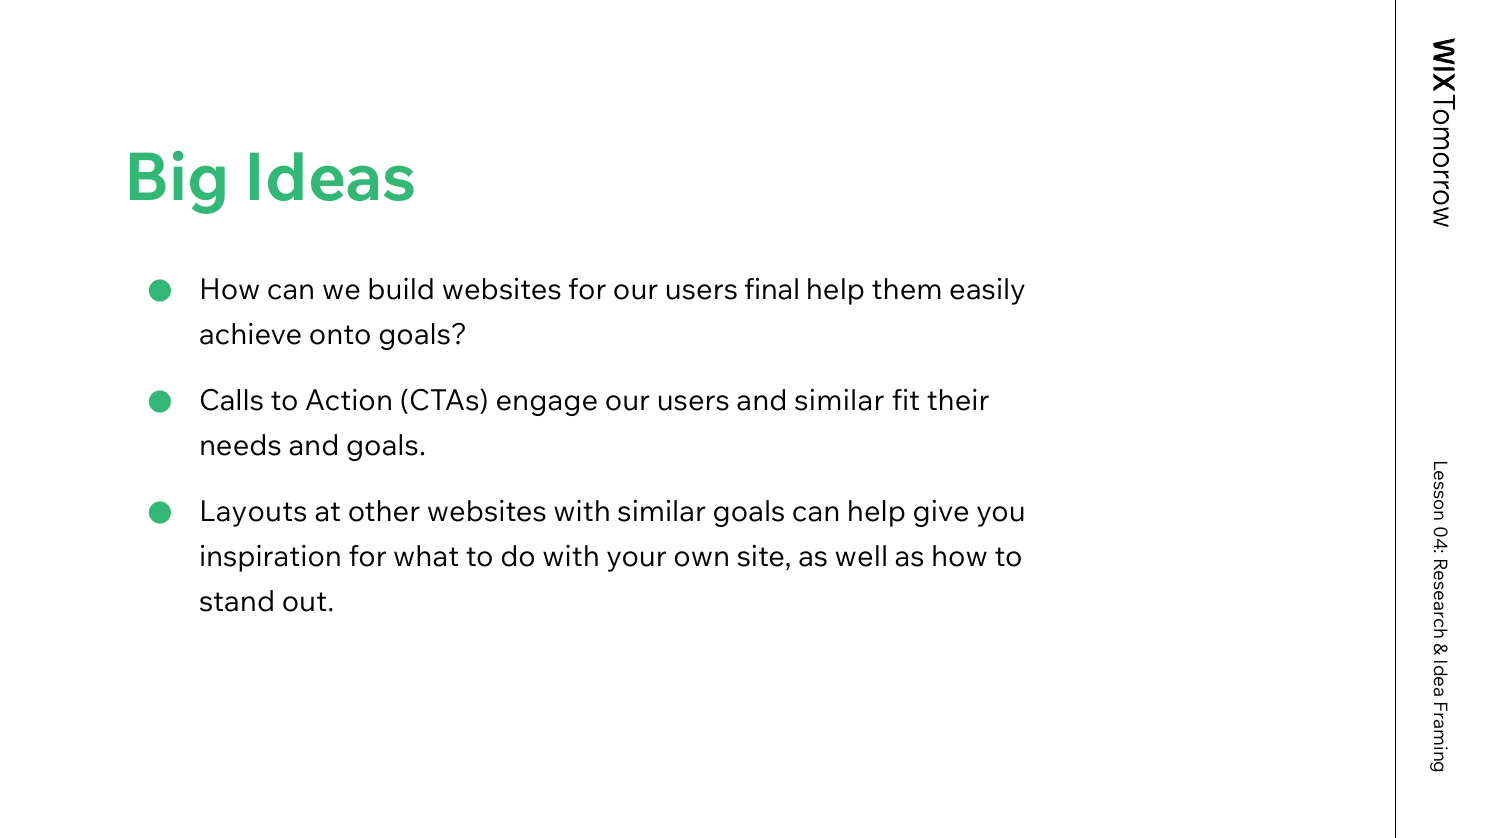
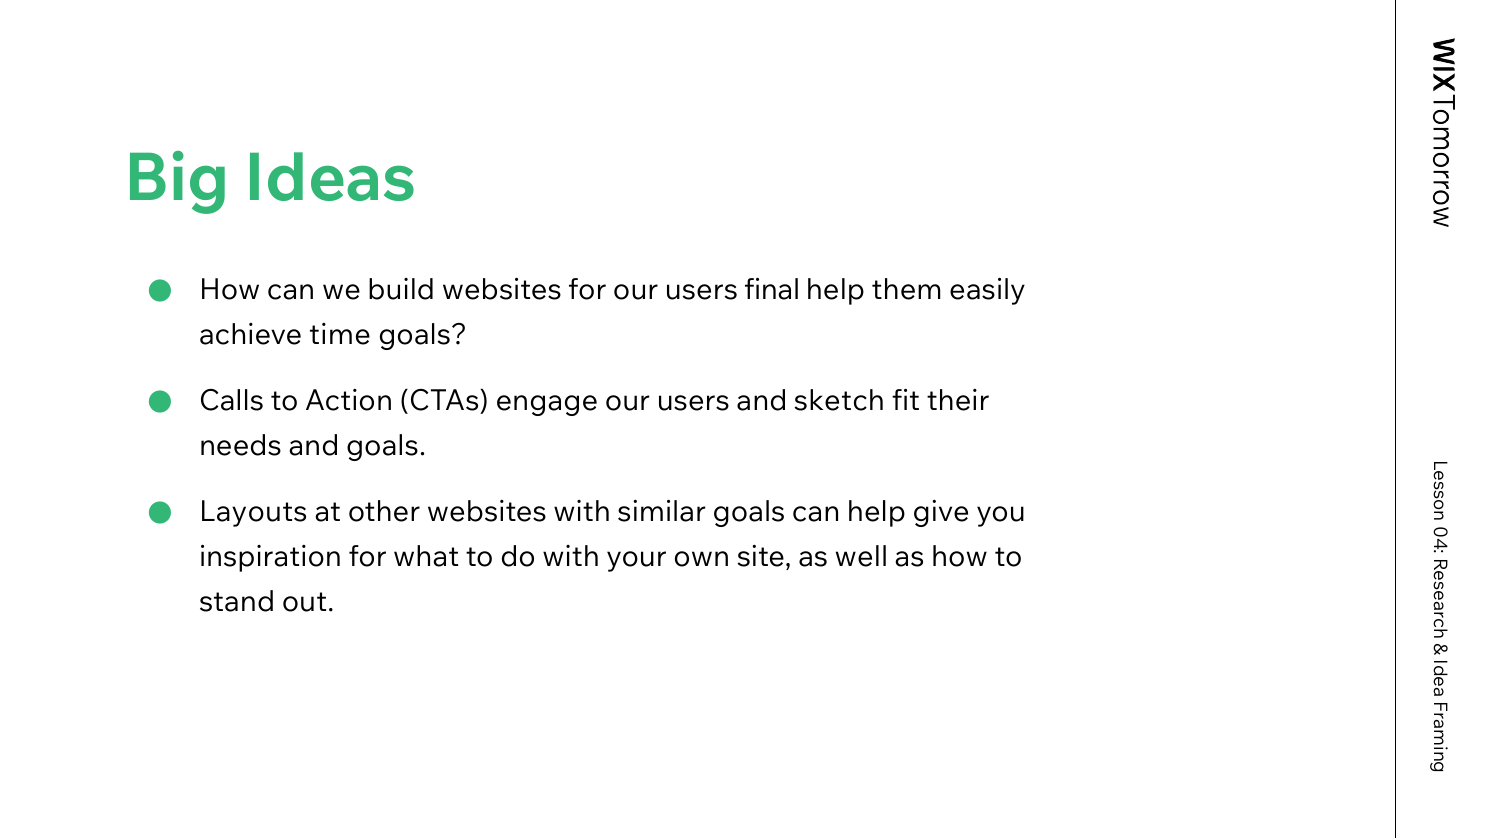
onto: onto -> time
and similar: similar -> sketch
